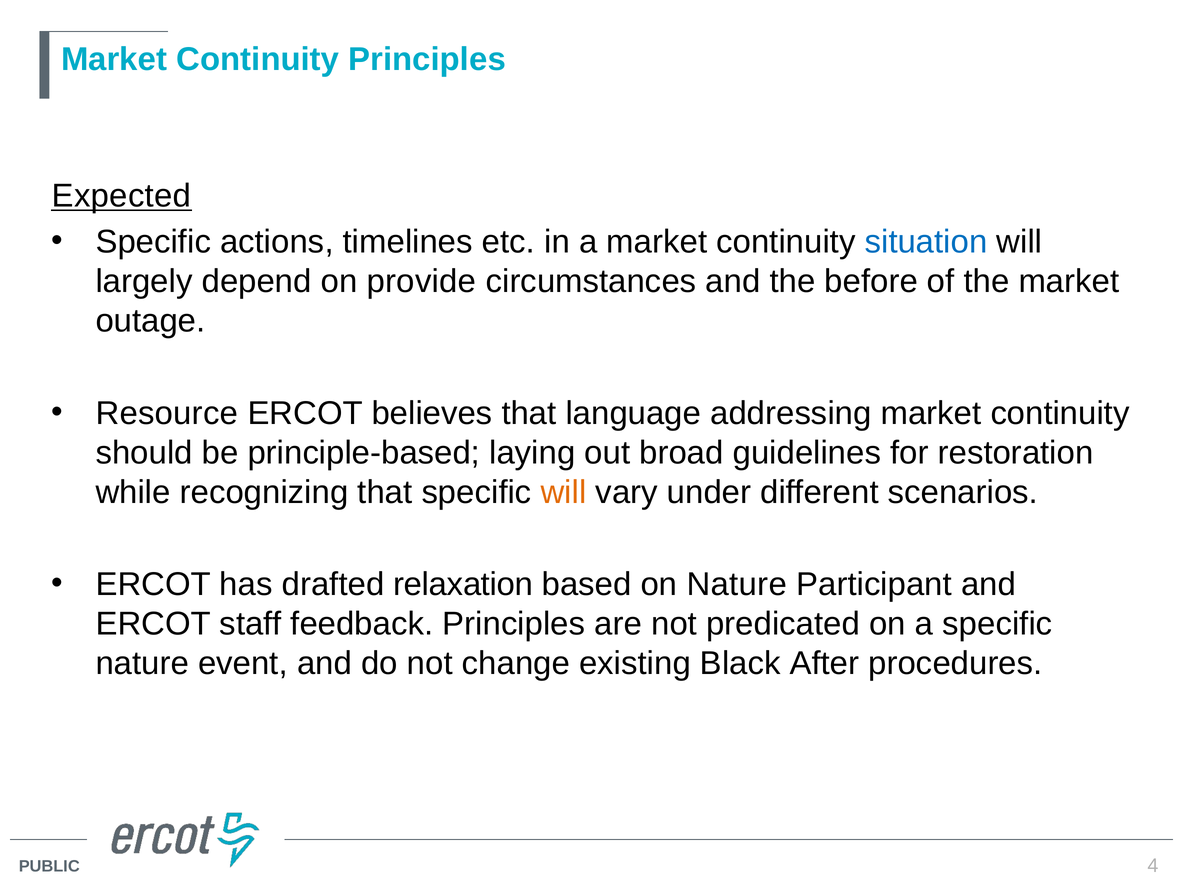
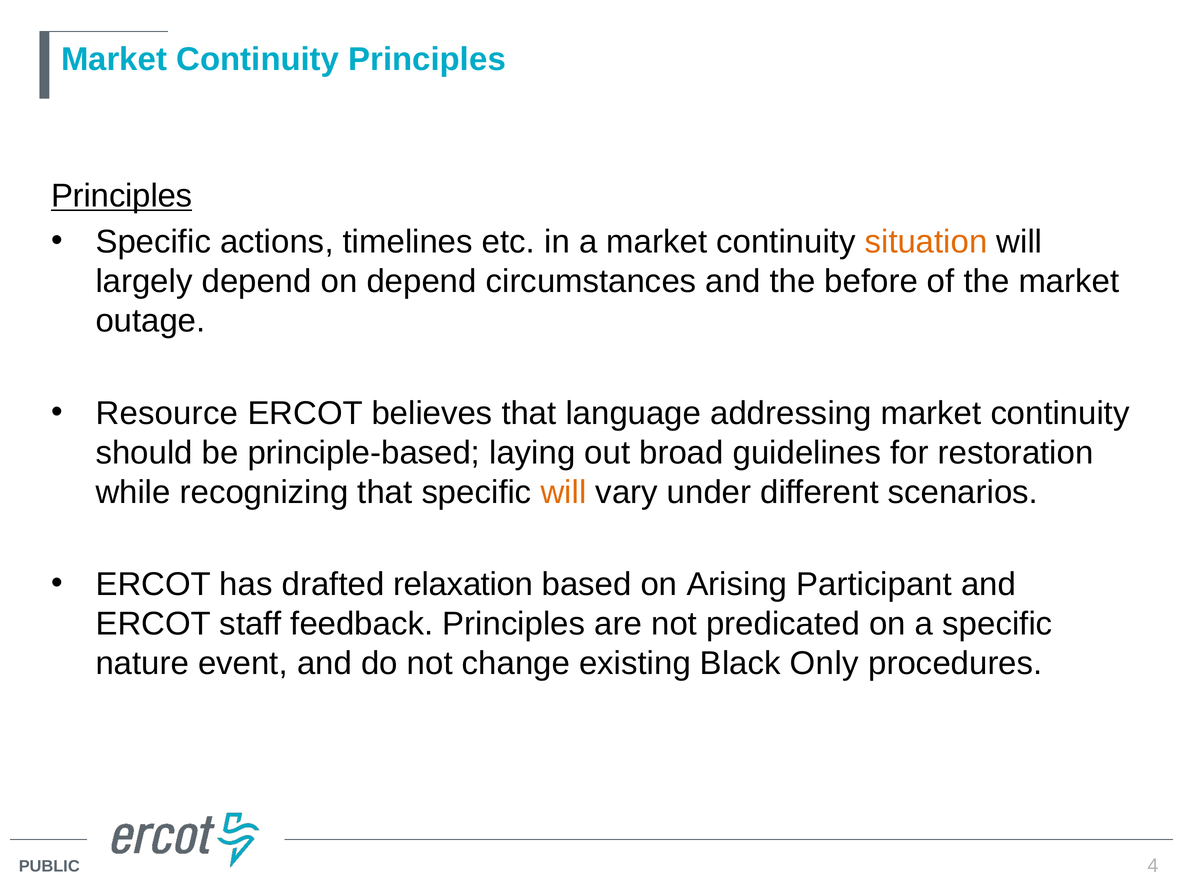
Expected at (122, 196): Expected -> Principles
situation colour: blue -> orange
on provide: provide -> depend
on Nature: Nature -> Arising
After: After -> Only
